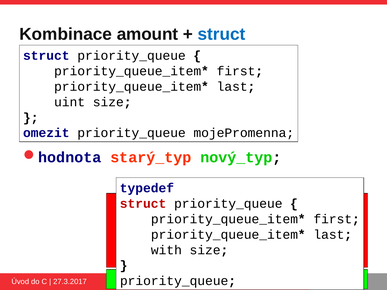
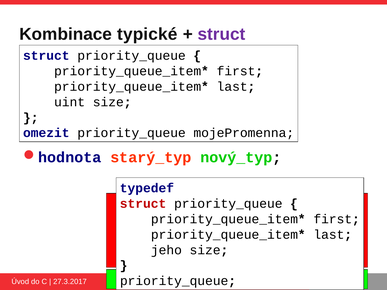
amount: amount -> typické
struct at (221, 34) colour: blue -> purple
with: with -> jeho
